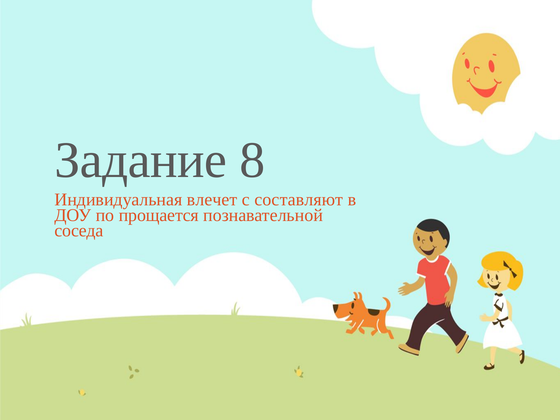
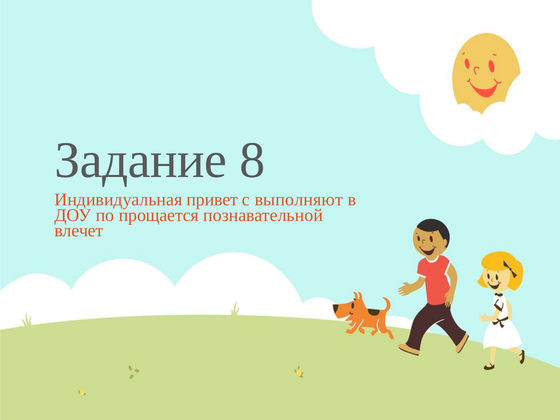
влечет: влечет -> привет
составляют: составляют -> выполняют
соседа: соседа -> влечет
